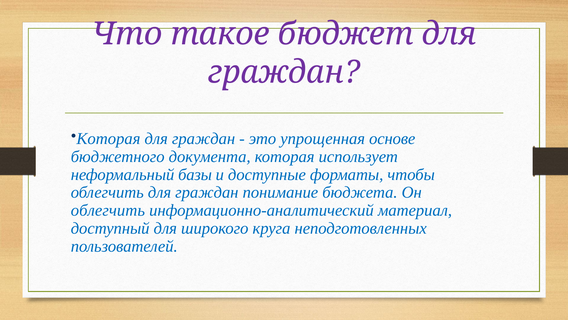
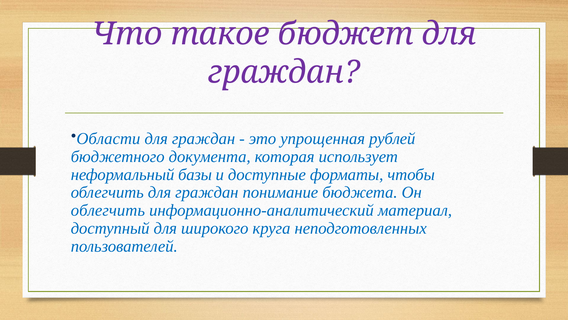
Которая at (108, 138): Которая -> Области
основе: основе -> рублей
